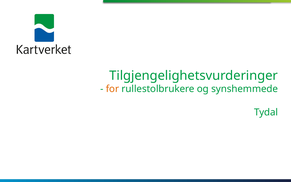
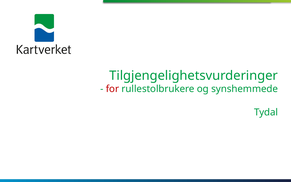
for colour: orange -> red
